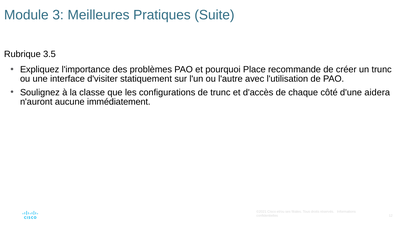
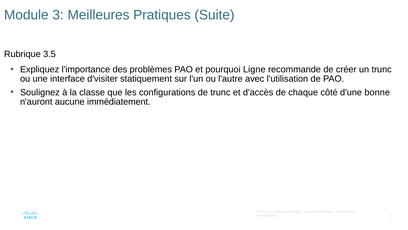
Place: Place -> Ligne
aidera: aidera -> bonne
